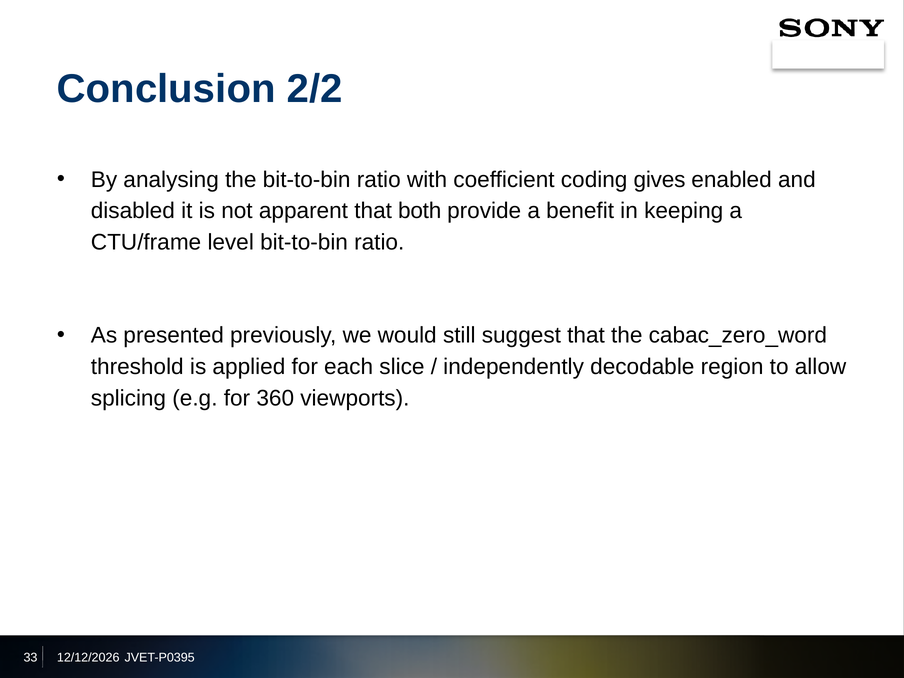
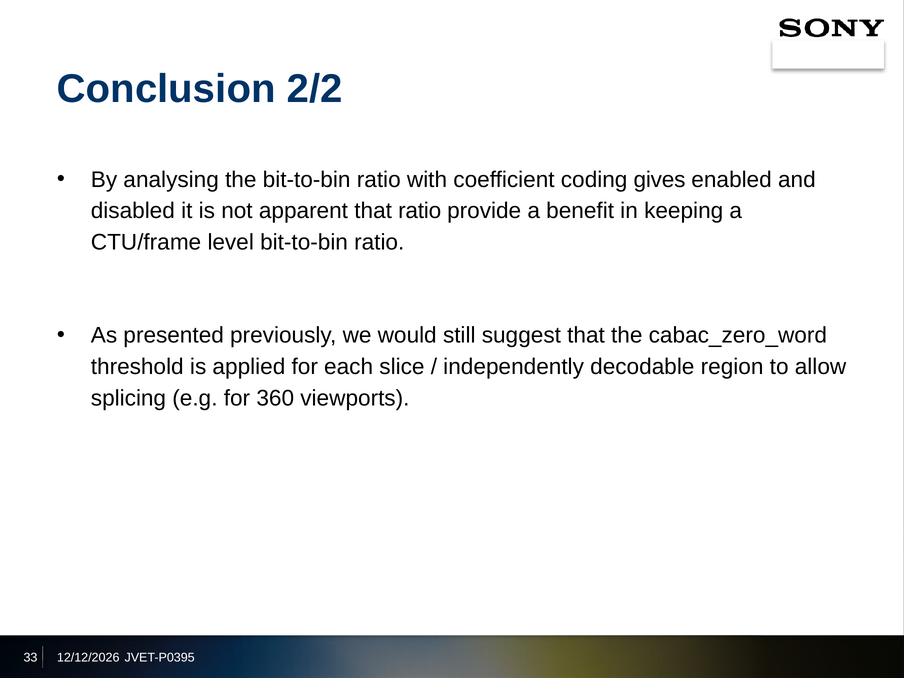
that both: both -> ratio
